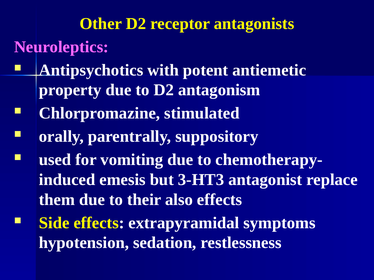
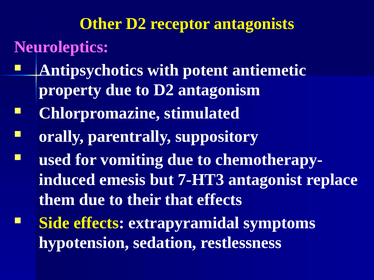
3-HT3: 3-HT3 -> 7-HT3
also: also -> that
